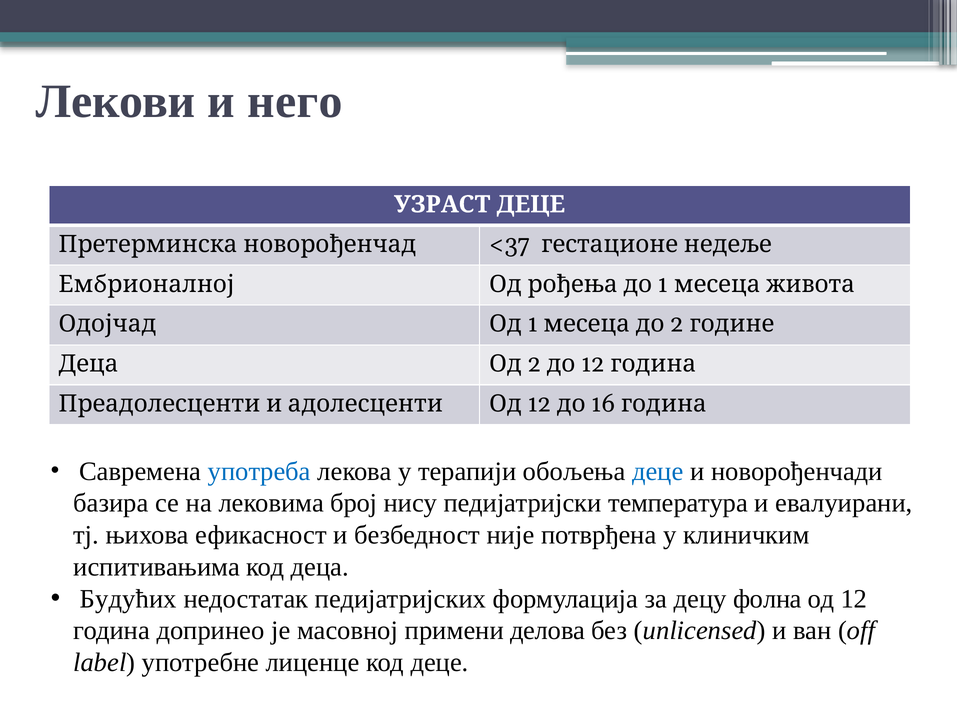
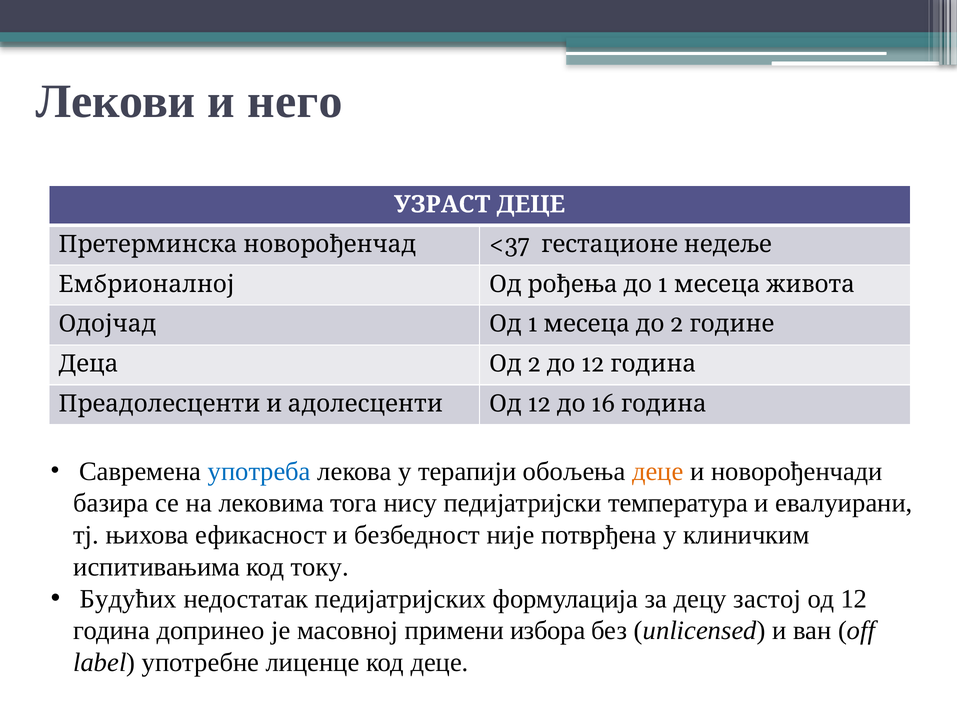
деце at (658, 472) colour: blue -> orange
број: број -> тога
код деца: деца -> току
фолна: фолна -> застој
делова: делова -> избора
